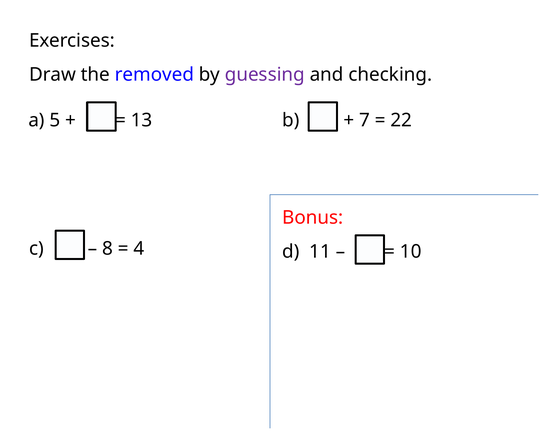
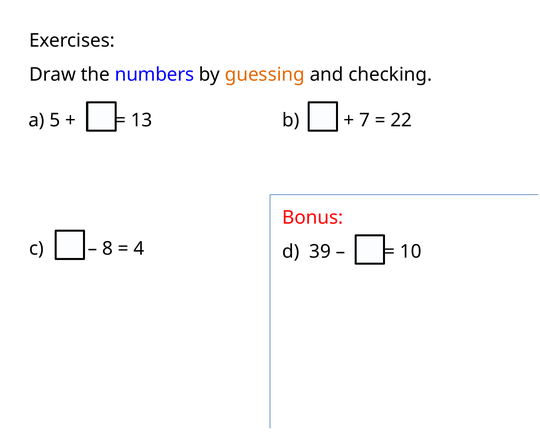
removed: removed -> numbers
guessing colour: purple -> orange
11: 11 -> 39
